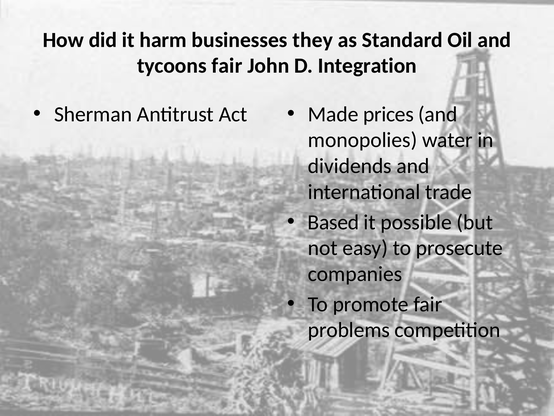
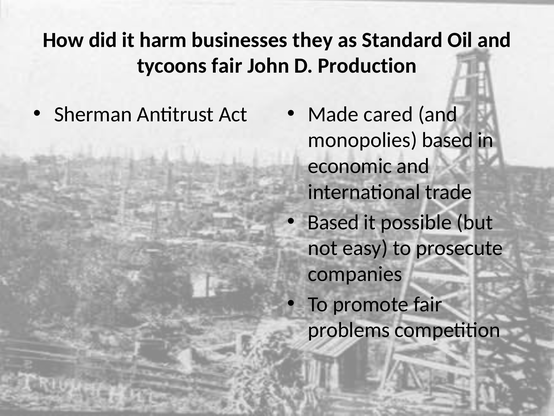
Integration: Integration -> Production
prices: prices -> cared
monopolies water: water -> based
dividends: dividends -> economic
